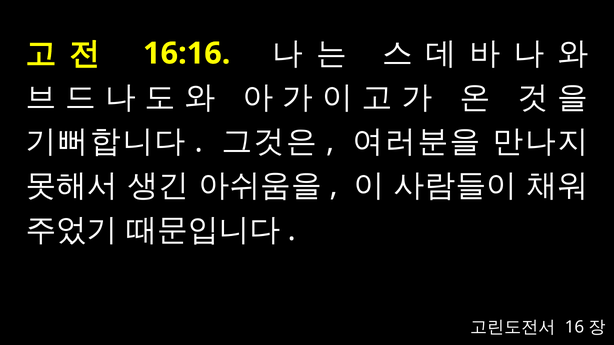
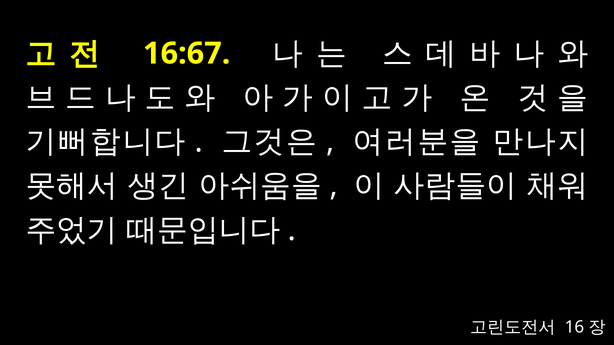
16:16: 16:16 -> 16:67
